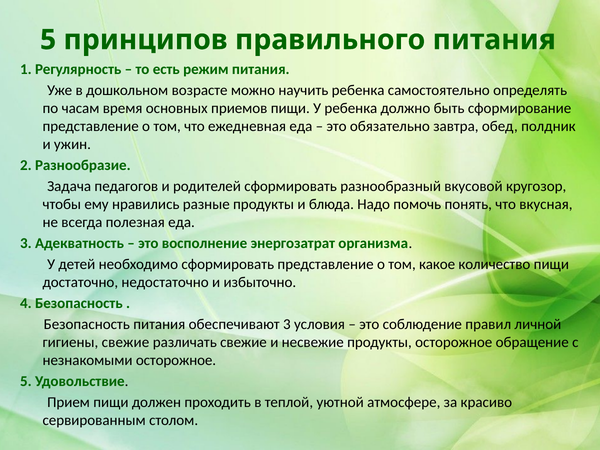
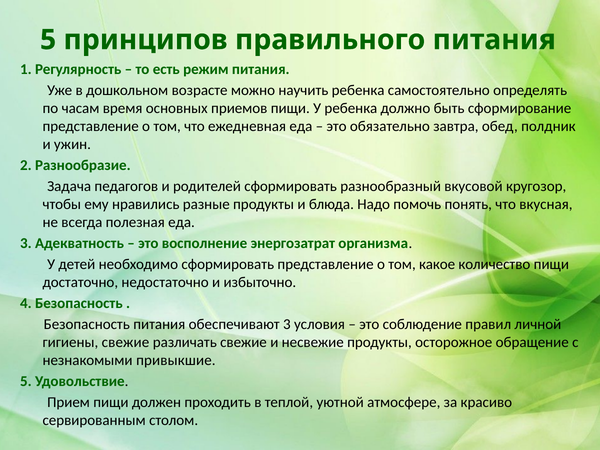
незнакомыми осторожное: осторожное -> привыкшие
